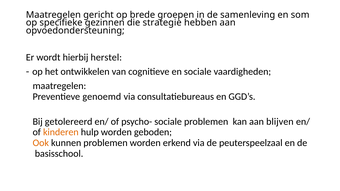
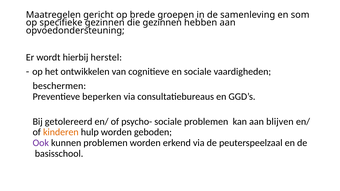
die strategie: strategie -> gezinnen
maatregelen at (59, 86): maatregelen -> beschermen
genoemd: genoemd -> beperken
Ook colour: orange -> purple
